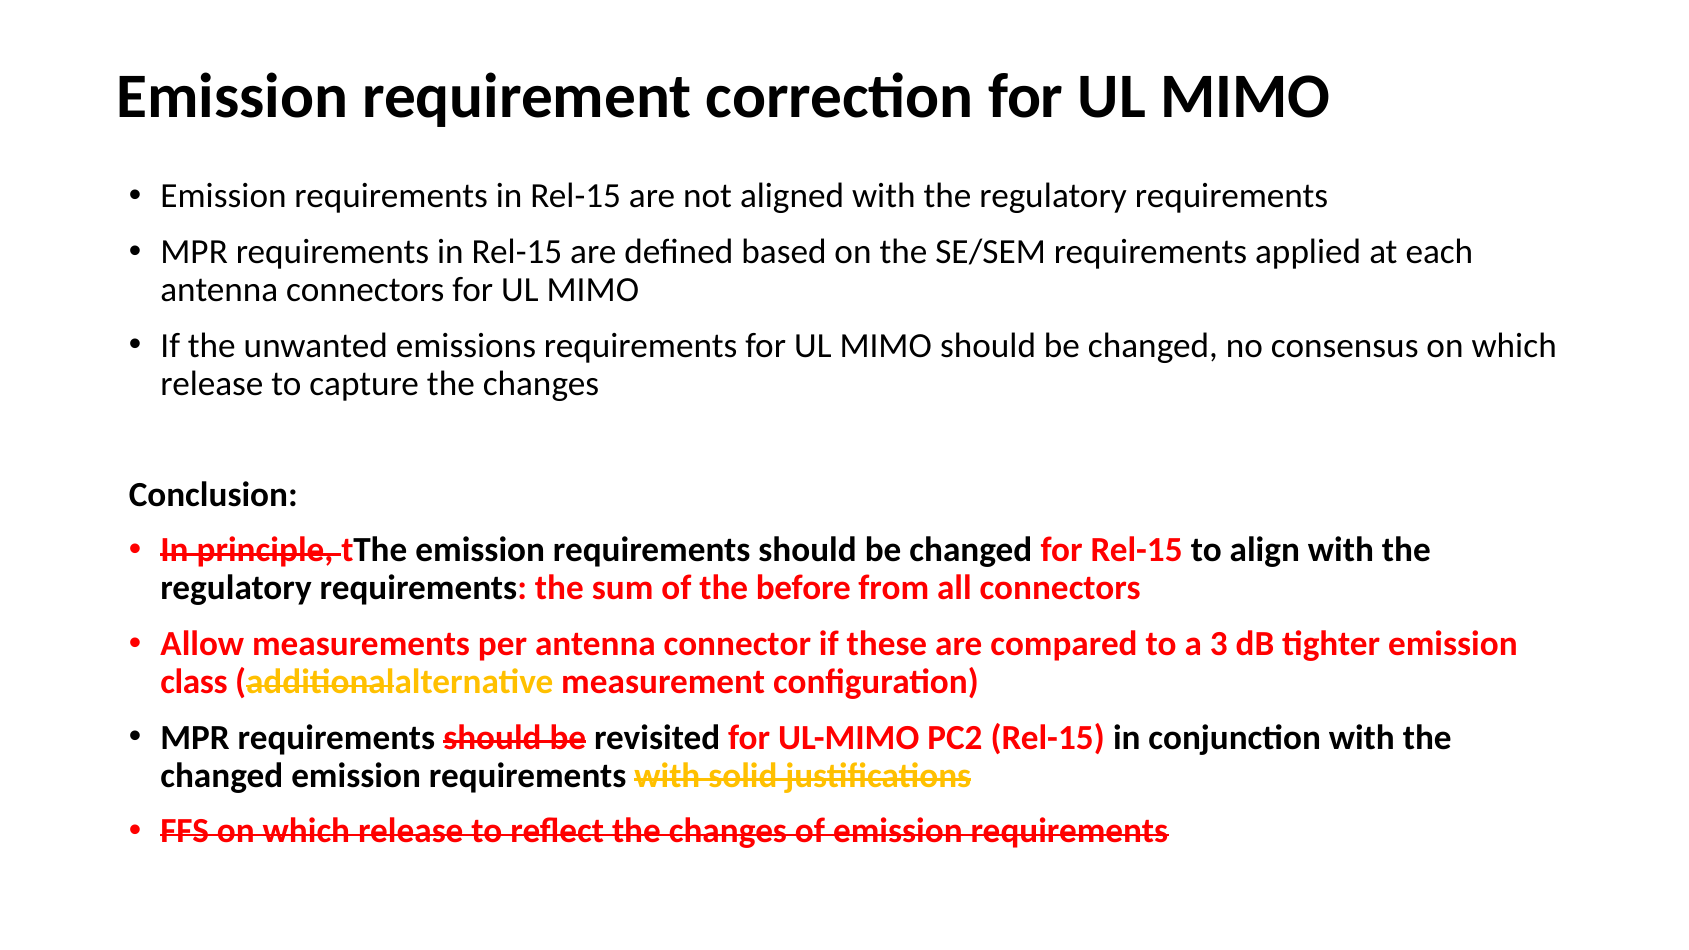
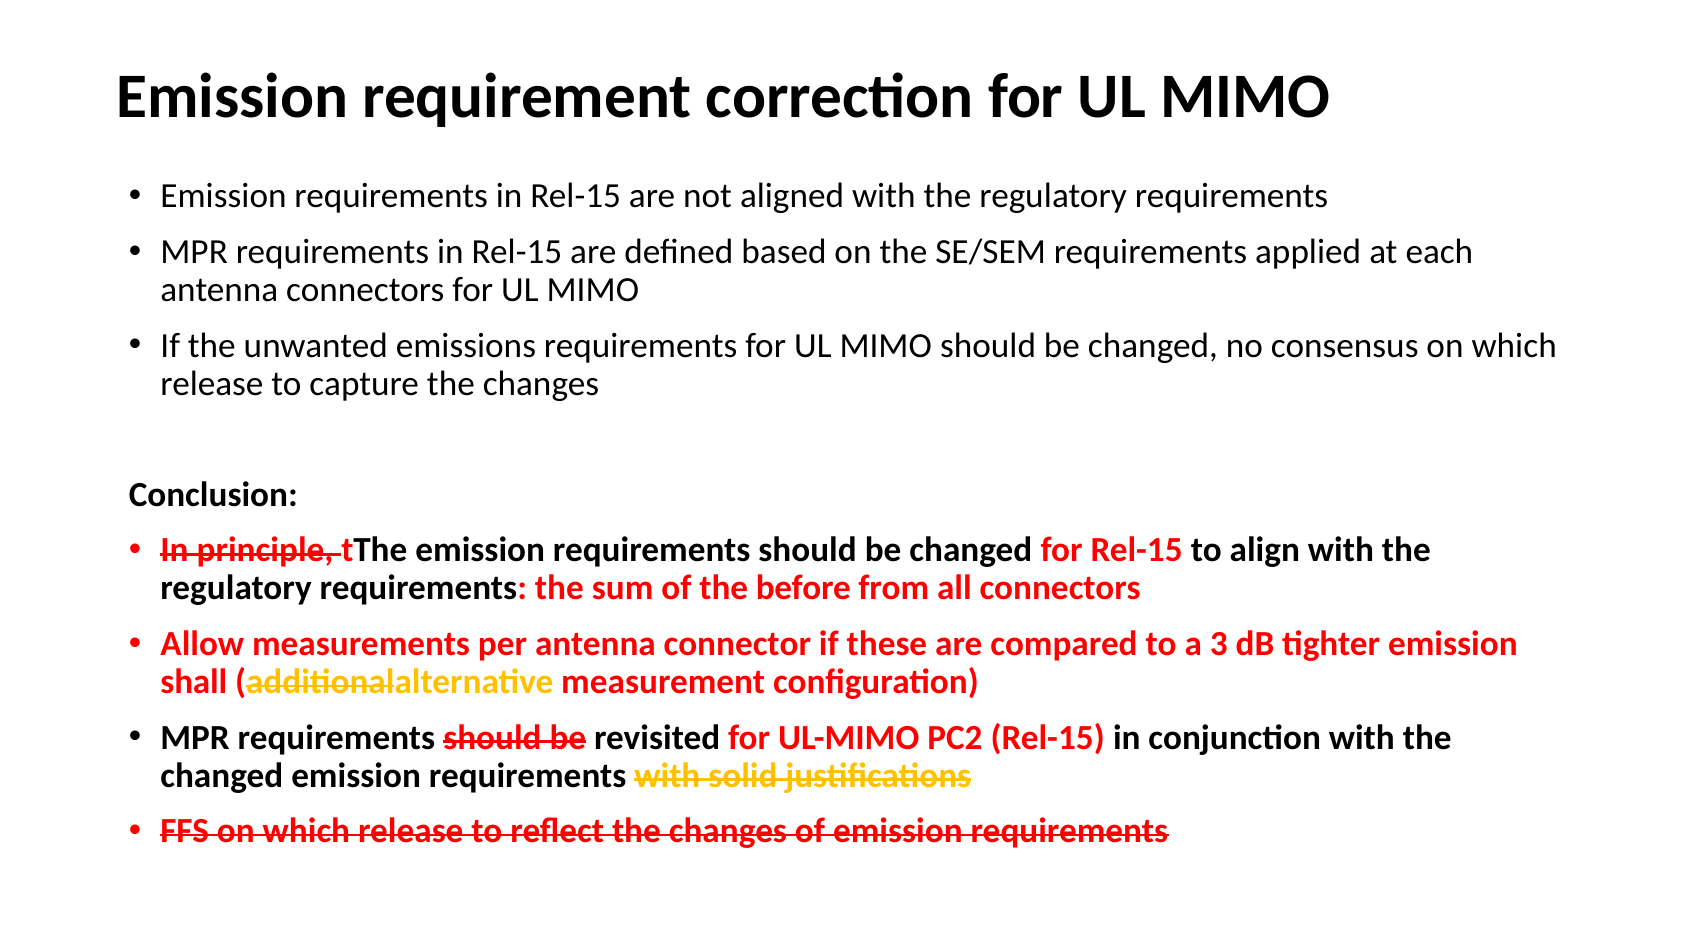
class: class -> shall
